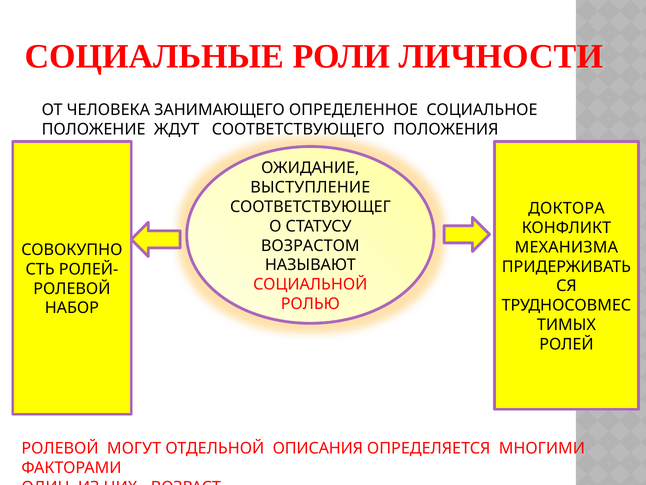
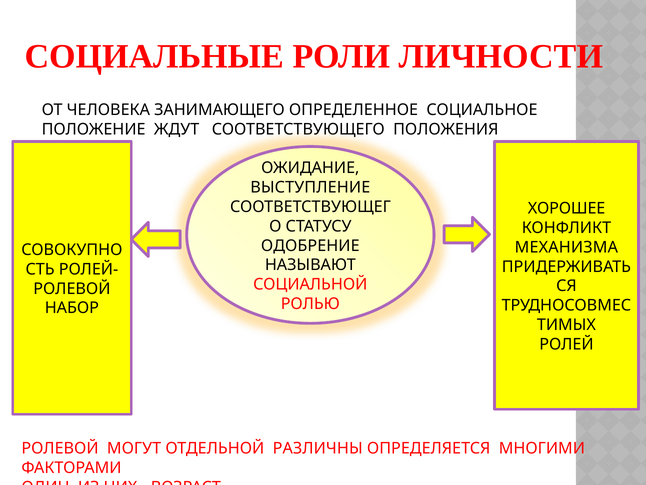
ДОКТОРА: ДОКТОРА -> ХОРОШЕЕ
ВОЗРАСТОМ: ВОЗРАСТОМ -> ОДОБРЕНИЕ
ОПИСАНИЯ: ОПИСАНИЯ -> РАЗЛИЧНЫ
